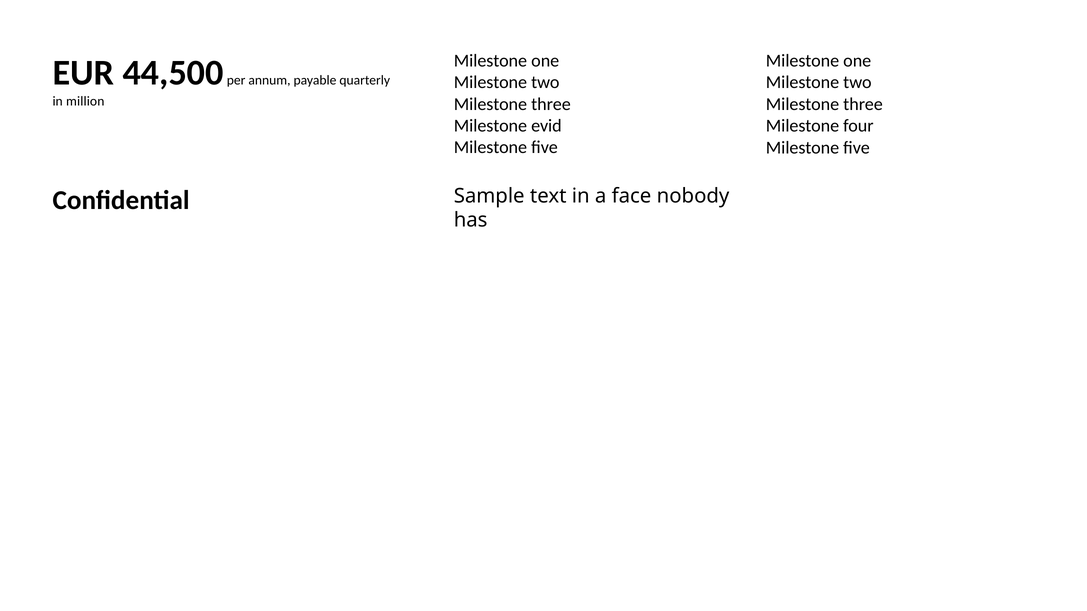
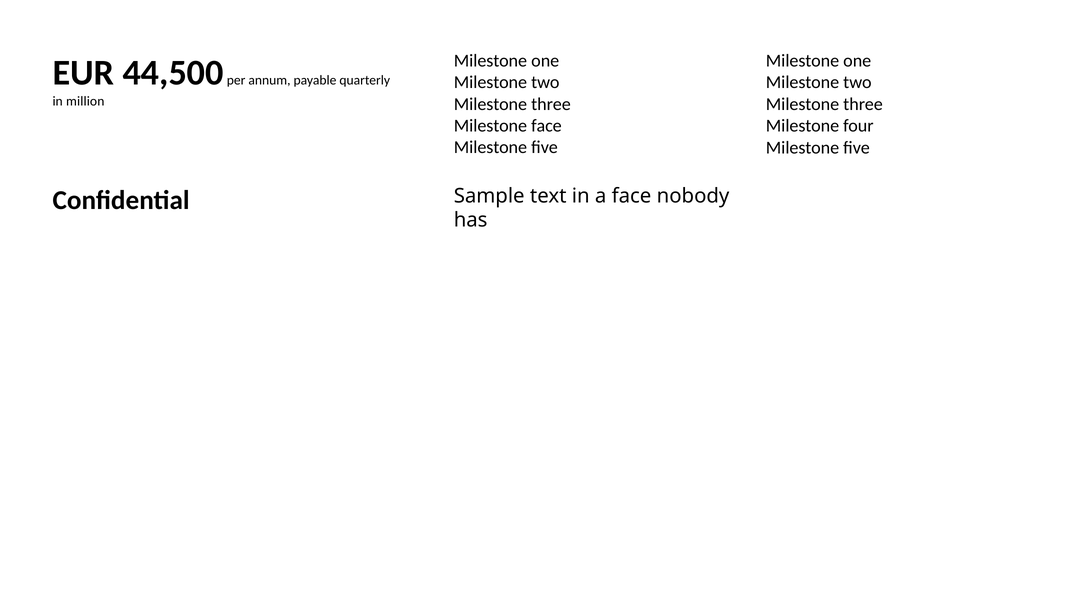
Milestone evid: evid -> face
